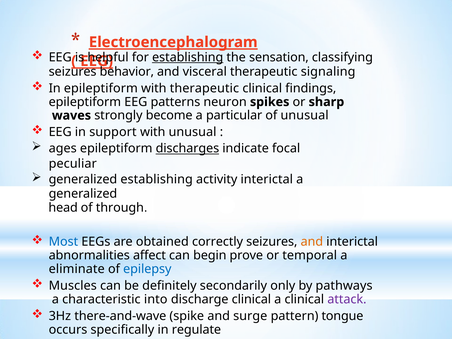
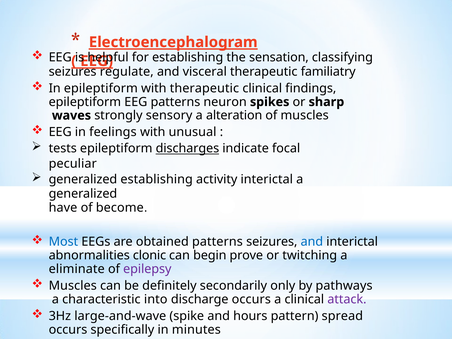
establishing at (188, 57) underline: present -> none
behavior: behavior -> regulate
signaling: signaling -> familiatry
become: become -> sensory
particular: particular -> alteration
of unusual: unusual -> muscles
support: support -> feelings
ages: ages -> tests
head: head -> have
through: through -> become
obtained correctly: correctly -> patterns
and at (312, 242) colour: orange -> blue
affect: affect -> clonic
temporal: temporal -> twitching
epilepsy colour: blue -> purple
discharge clinical: clinical -> occurs
there-and-wave: there-and-wave -> large-and-wave
surge: surge -> hours
tongue: tongue -> spread
regulate: regulate -> minutes
